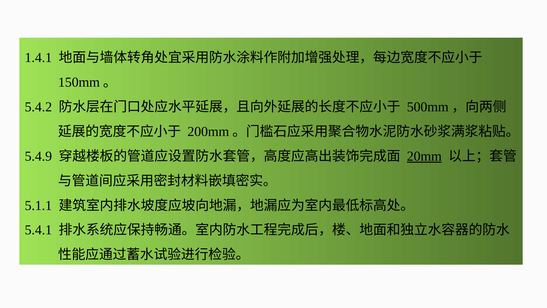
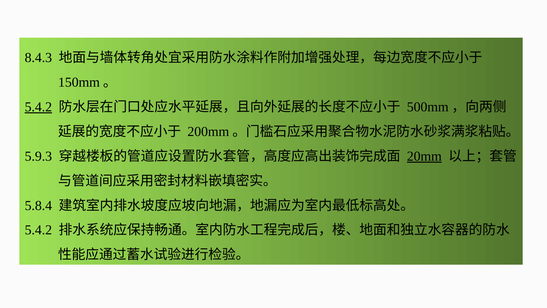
1.4.1: 1.4.1 -> 8.4.3
5.4.2 at (38, 107) underline: none -> present
5.4.9: 5.4.9 -> 5.9.3
5.1.1: 5.1.1 -> 5.8.4
5.4.1 at (38, 230): 5.4.1 -> 5.4.2
